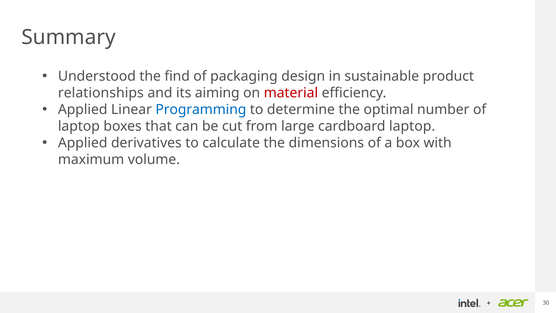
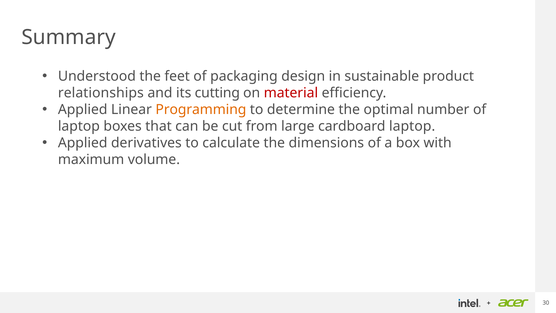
find: find -> feet
aiming: aiming -> cutting
Programming colour: blue -> orange
